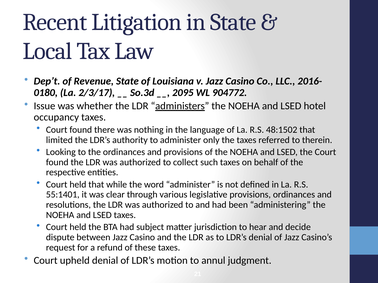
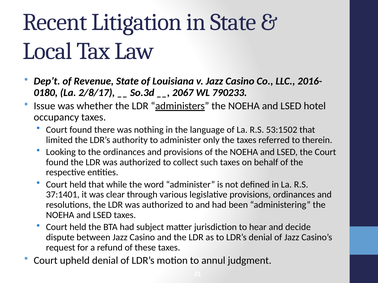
2/3/17: 2/3/17 -> 2/8/17
2095: 2095 -> 2067
904772: 904772 -> 790233
48:1502: 48:1502 -> 53:1502
55:1401: 55:1401 -> 37:1401
